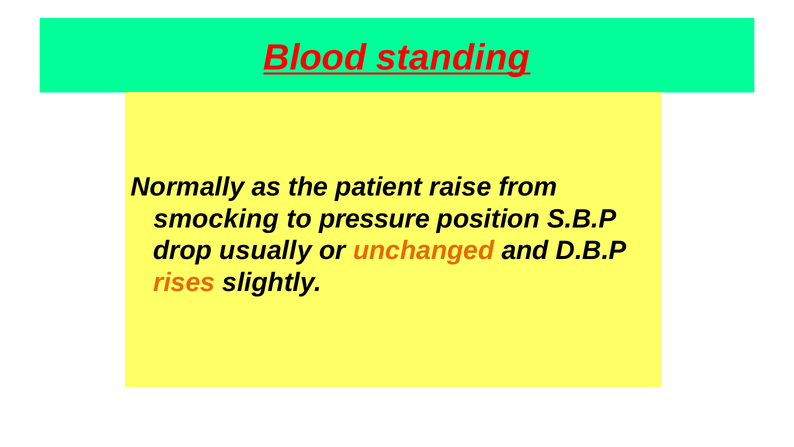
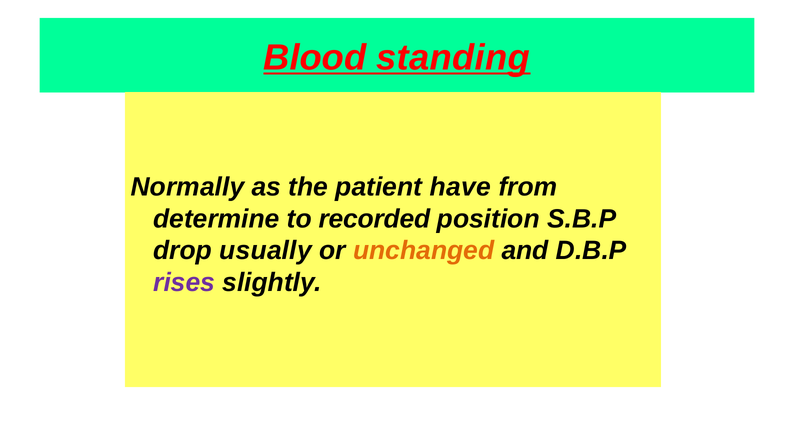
raise: raise -> have
smocking: smocking -> determine
pressure: pressure -> recorded
rises colour: orange -> purple
